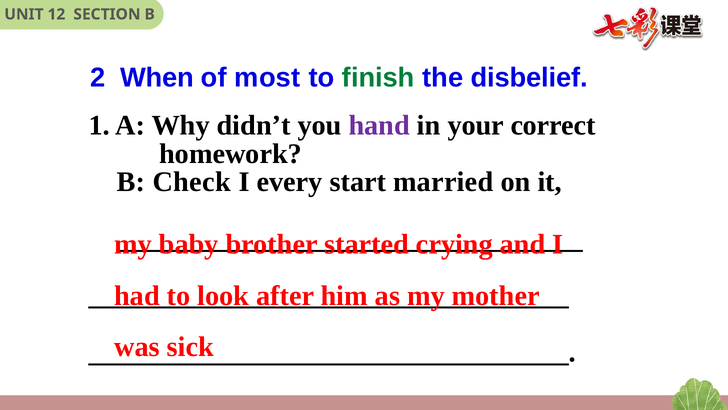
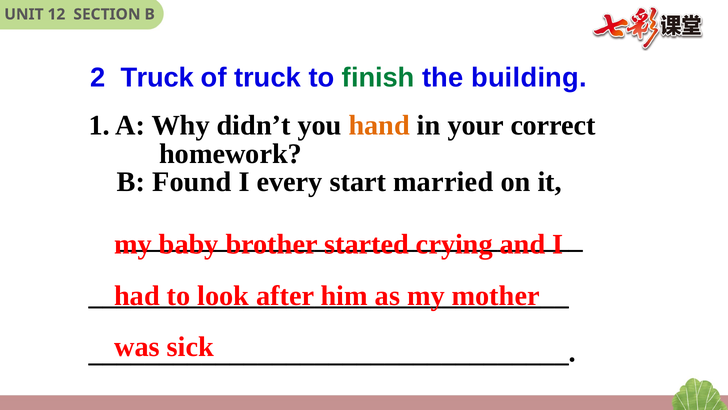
2 When: When -> Truck
of most: most -> truck
disbelief: disbelief -> building
hand colour: purple -> orange
Check: Check -> Found
